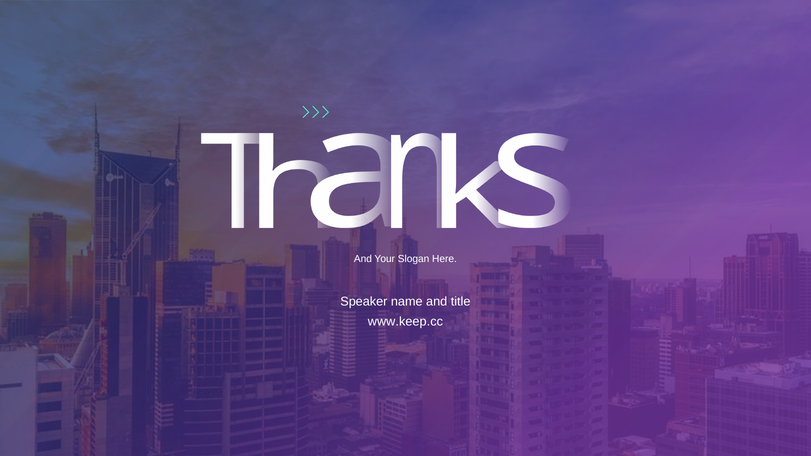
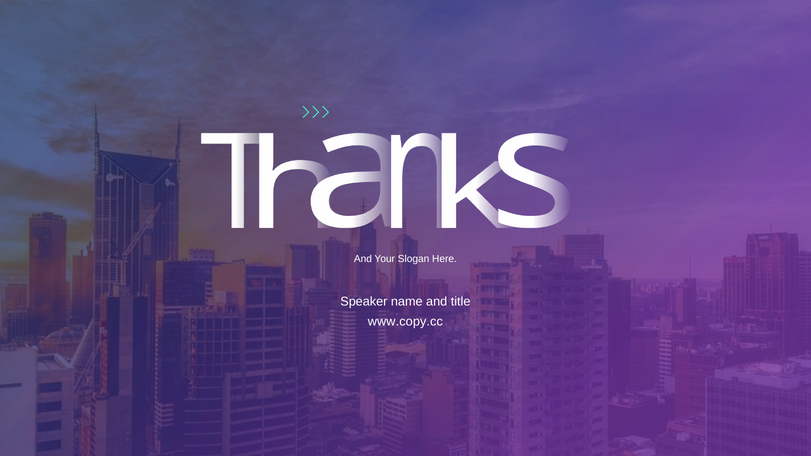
www.keep.cc: www.keep.cc -> www.copy.cc
